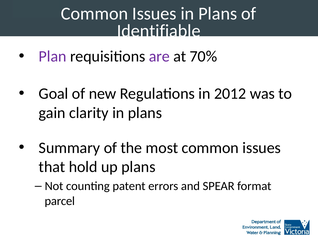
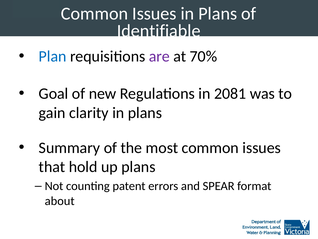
Plan colour: purple -> blue
2012: 2012 -> 2081
parcel: parcel -> about
